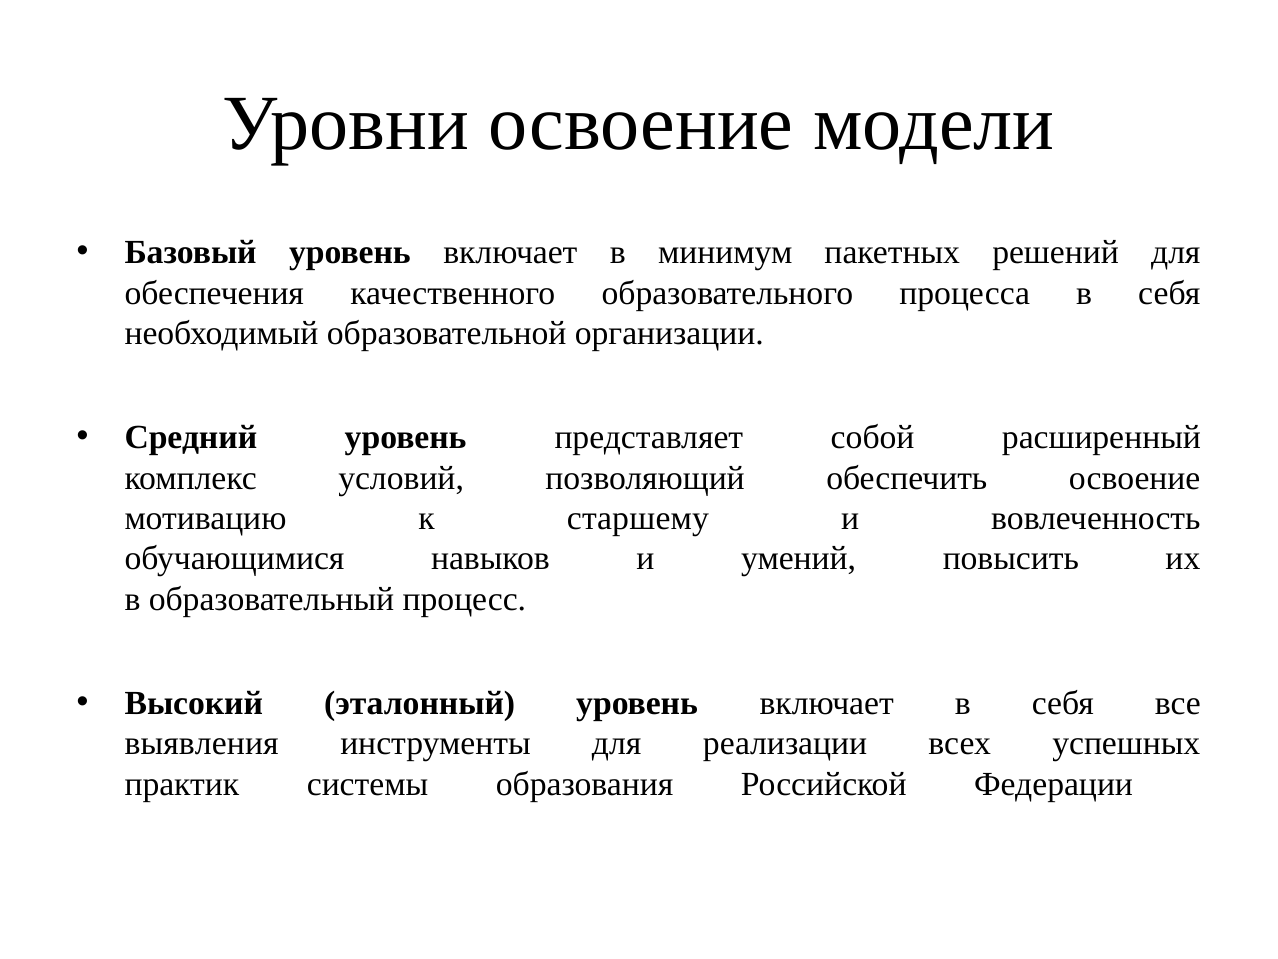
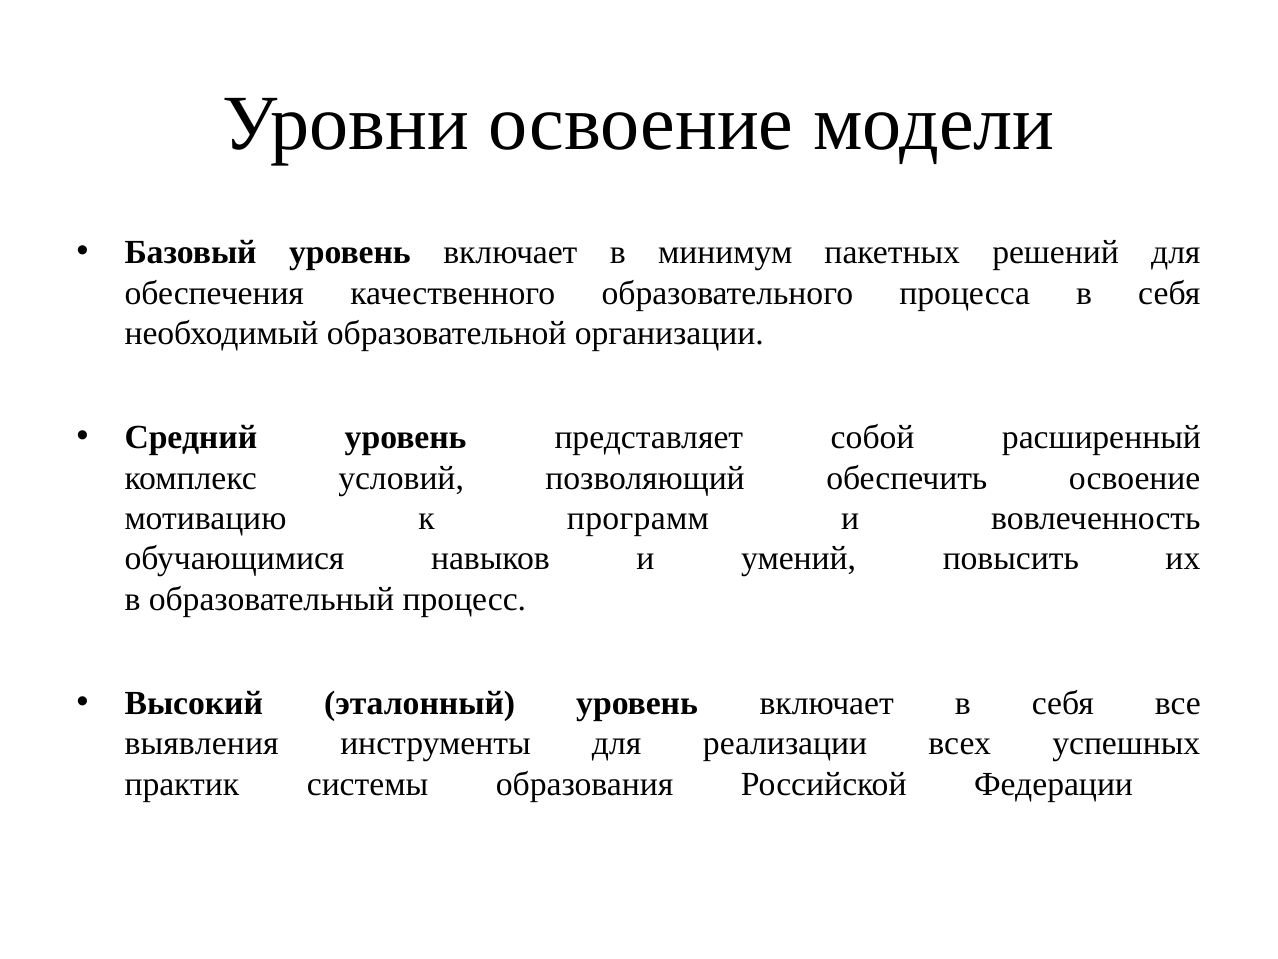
старшему: старшему -> программ
